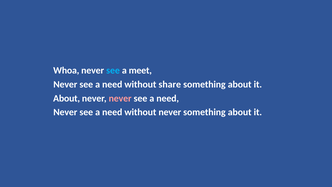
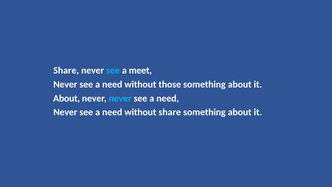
Whoa at (66, 70): Whoa -> Share
share: share -> those
never at (120, 98) colour: pink -> light blue
without never: never -> share
